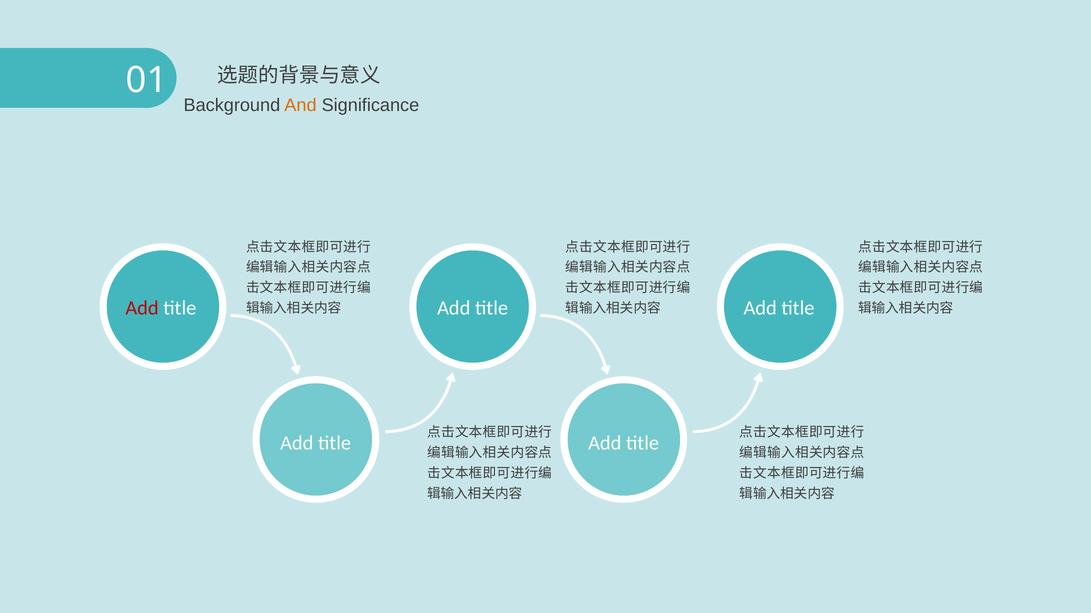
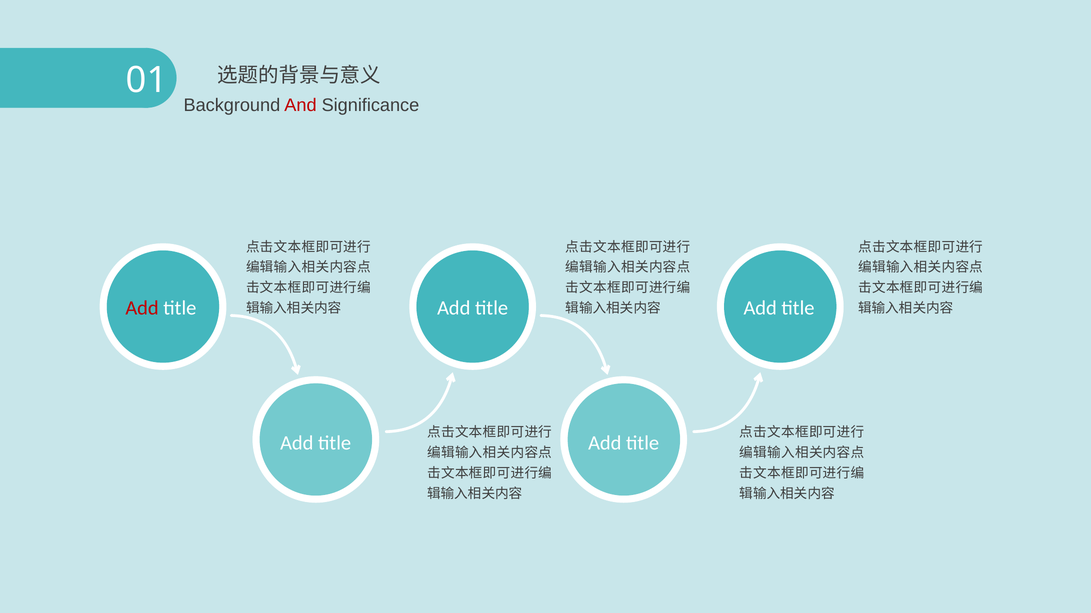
And colour: orange -> red
